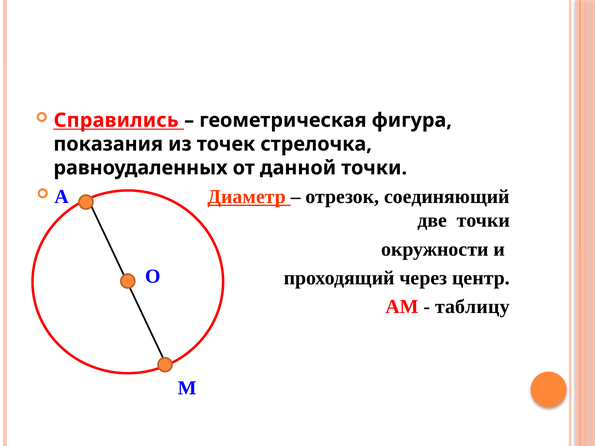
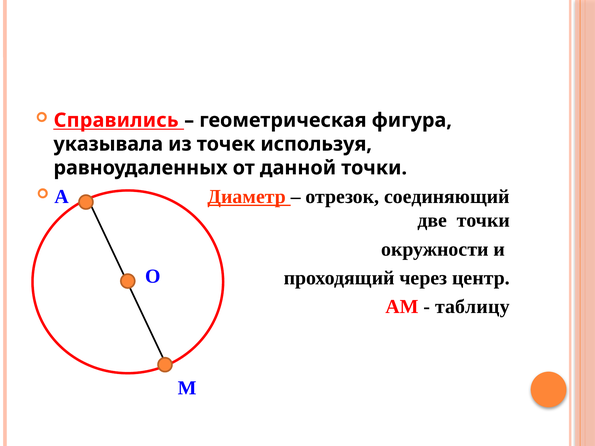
показания: показания -> указывала
стрелочка: стрелочка -> используя
